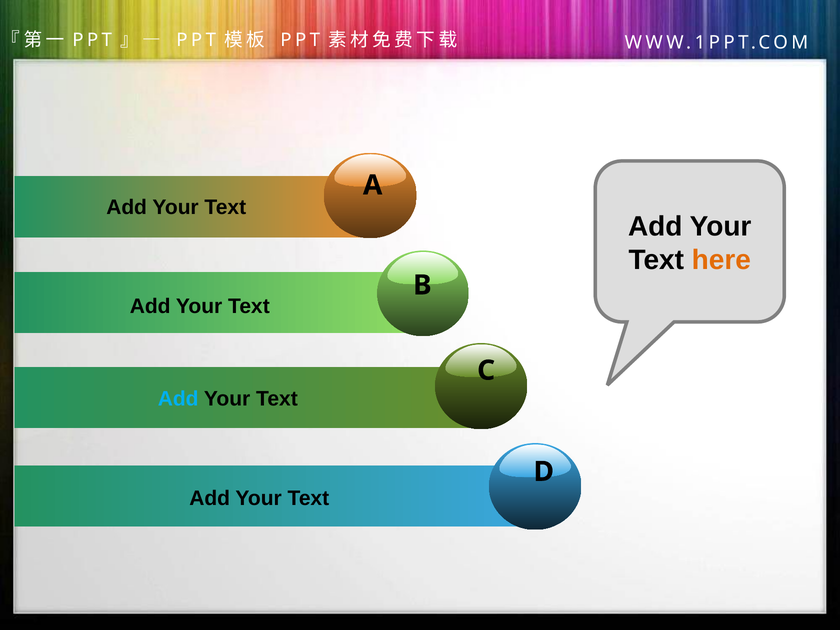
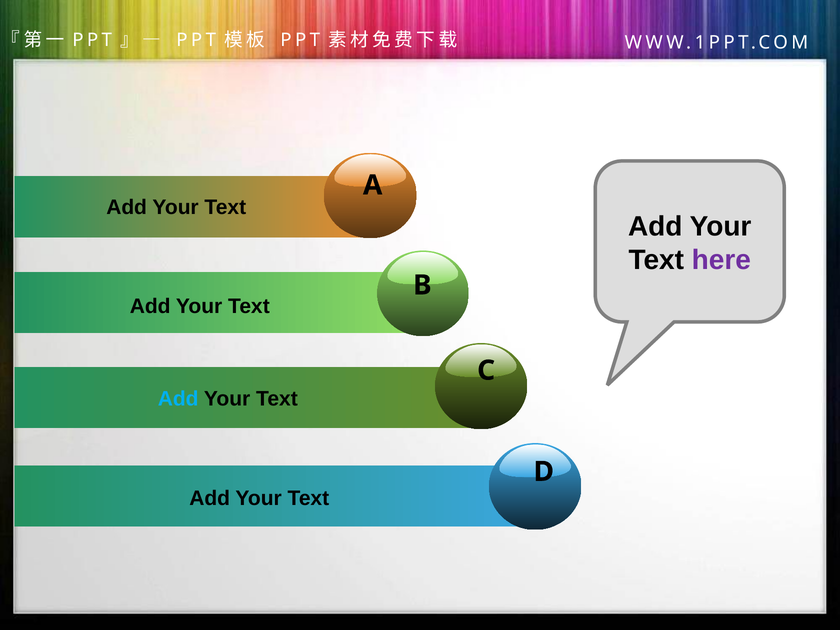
here colour: orange -> purple
